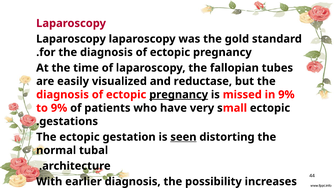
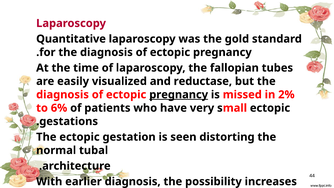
Laparoscopy at (71, 39): Laparoscopy -> Quantitative
in 9%: 9% -> 2%
to 9%: 9% -> 6%
seen underline: present -> none
